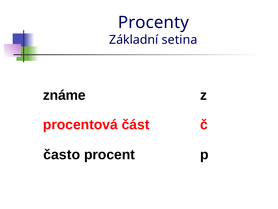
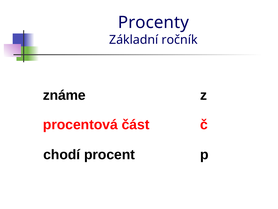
setina: setina -> ročník
často: často -> chodí
